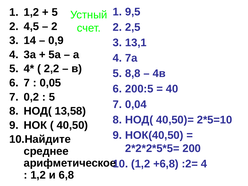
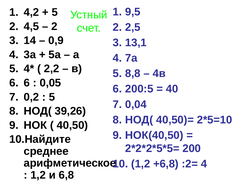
1,2 at (31, 12): 1,2 -> 4,2
7 at (27, 83): 7 -> 6
13,58: 13,58 -> 39,26
